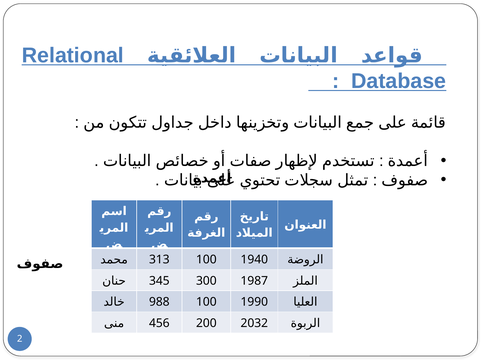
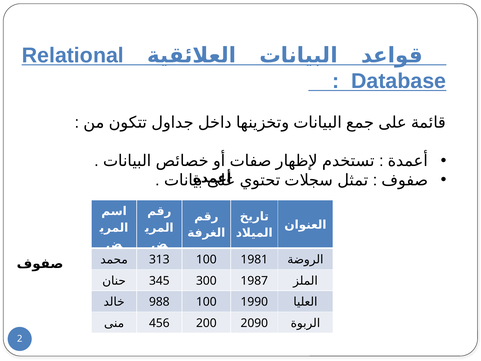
1940: 1940 -> 1981
2032: 2032 -> 2090
